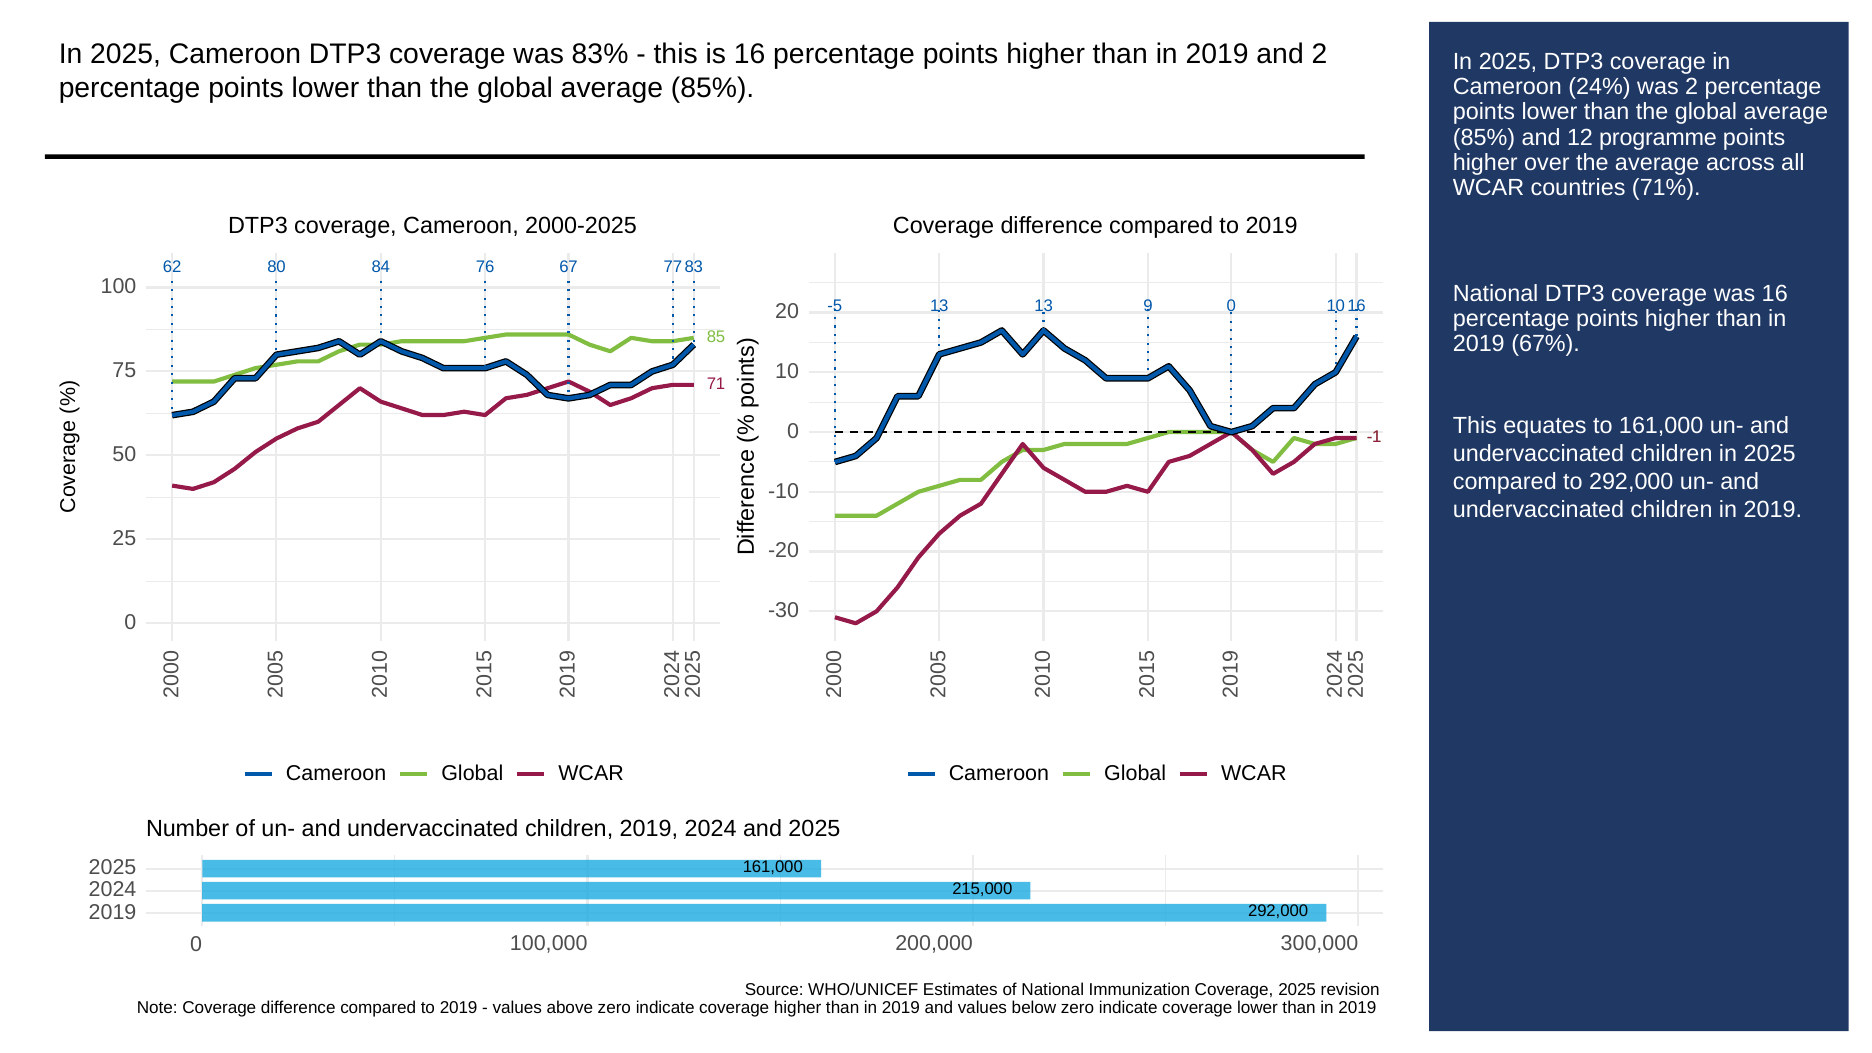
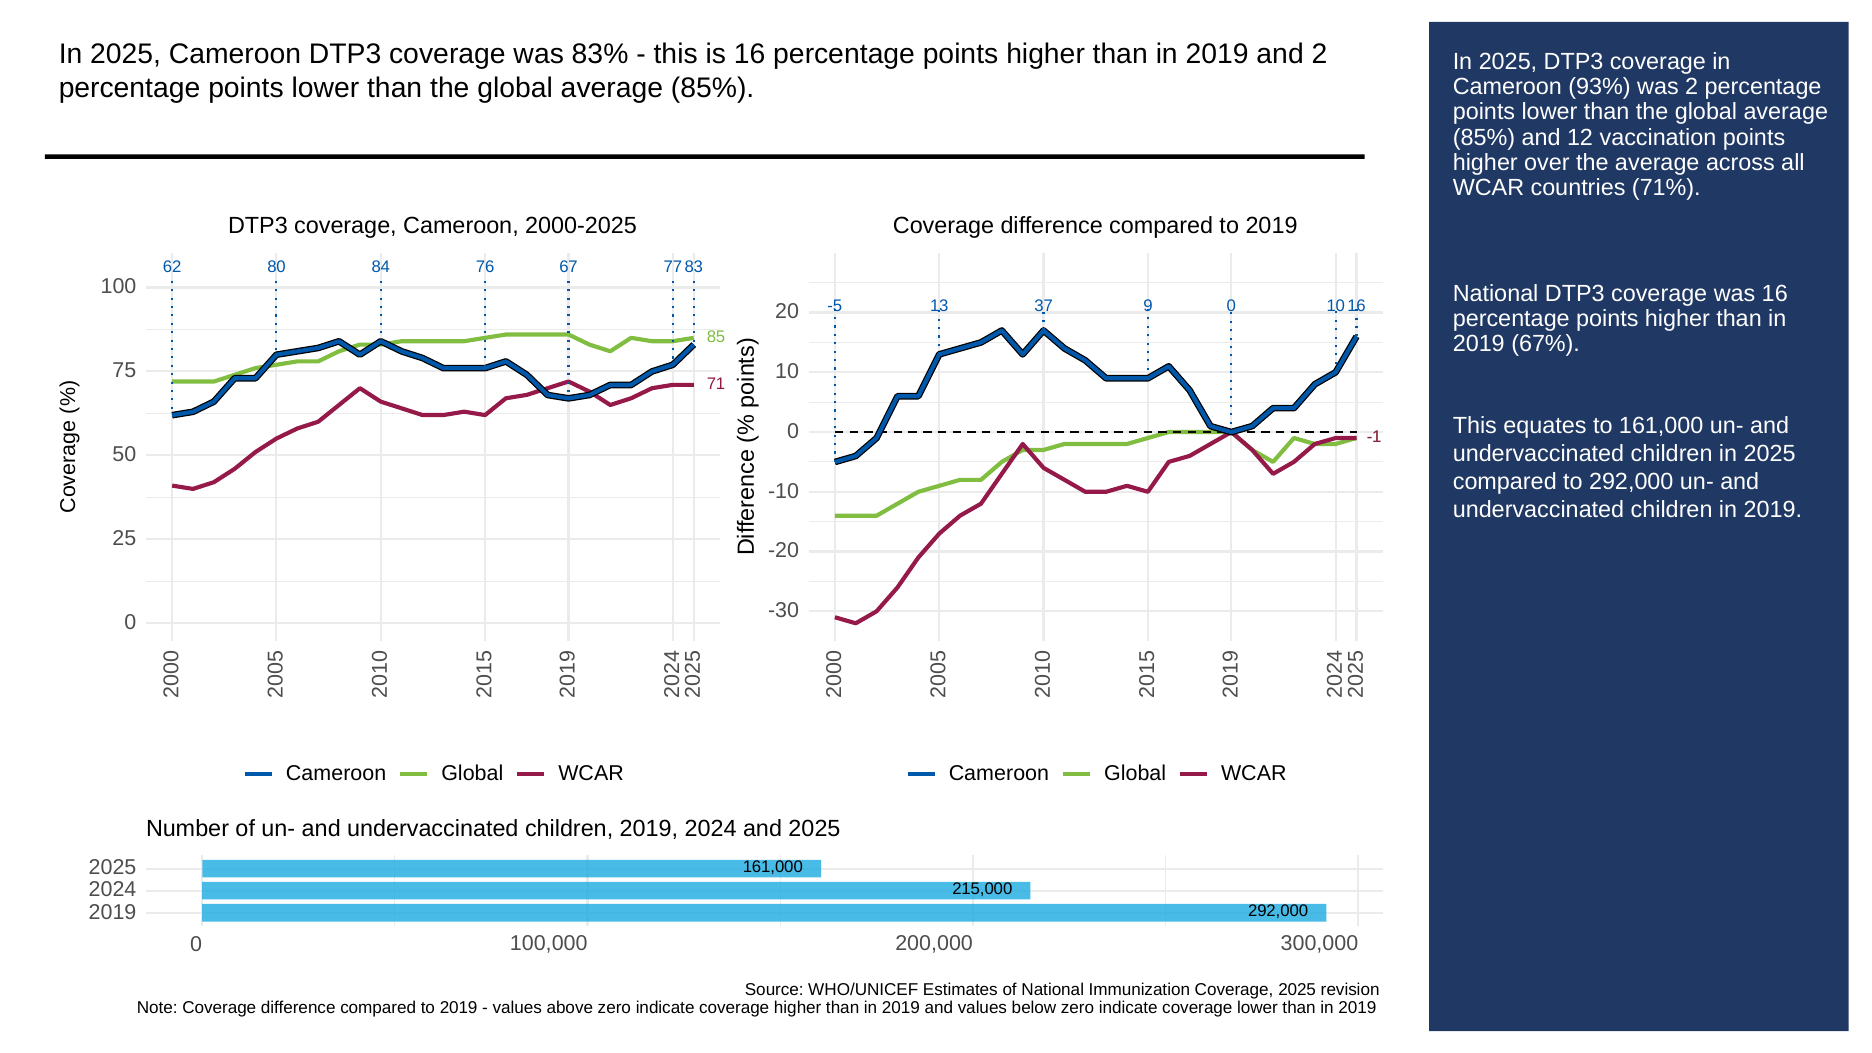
24%: 24% -> 93%
programme: programme -> vaccination
13 13: 13 -> 37
